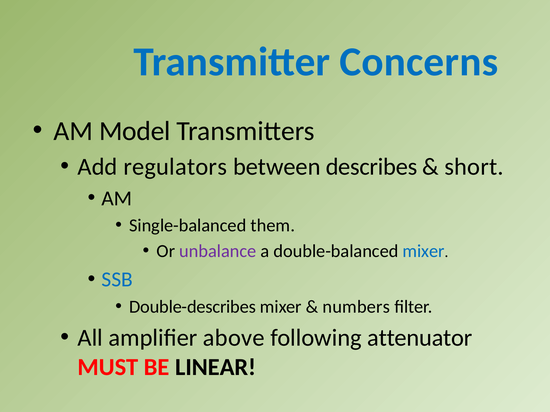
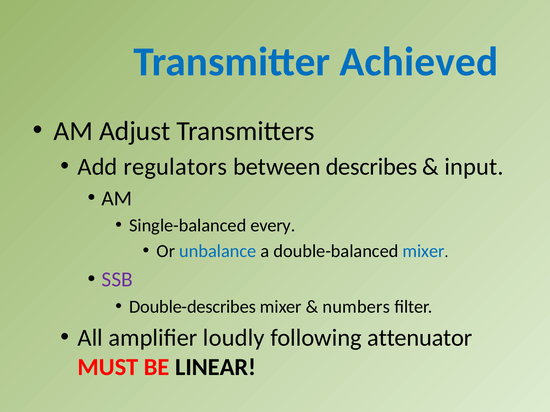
Concerns: Concerns -> Achieved
Model: Model -> Adjust
short: short -> input
them: them -> every
unbalance colour: purple -> blue
SSB colour: blue -> purple
above: above -> loudly
